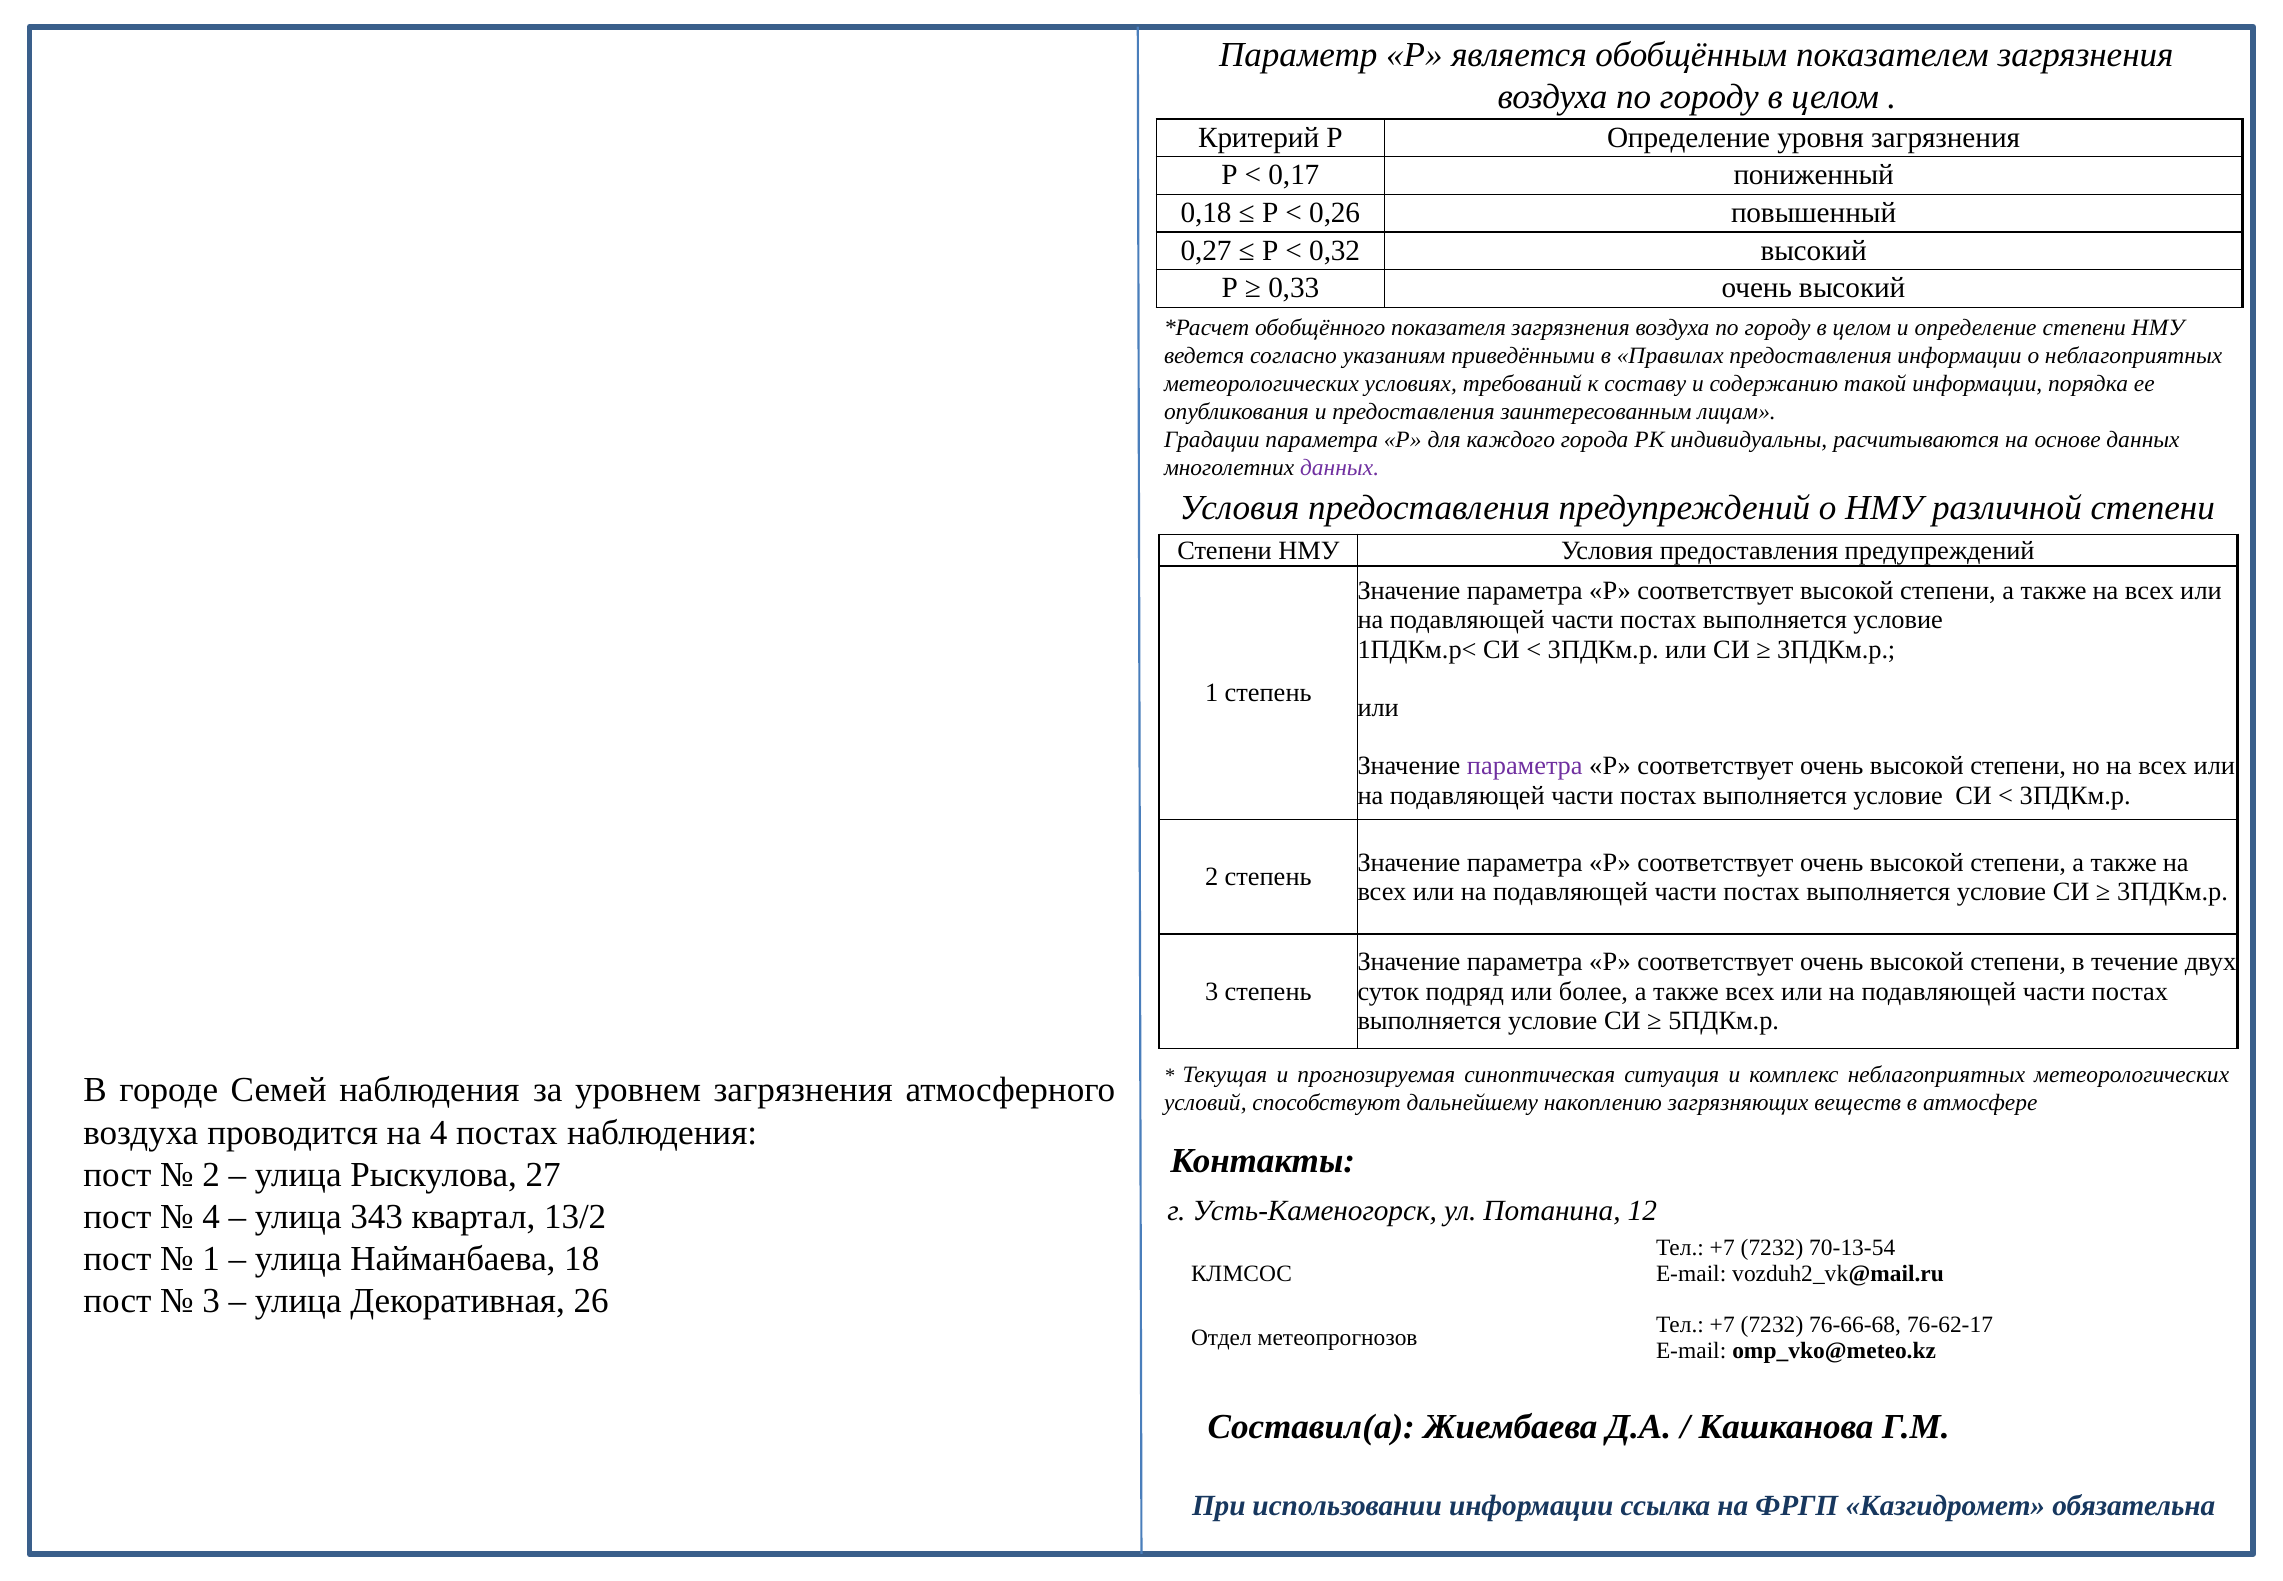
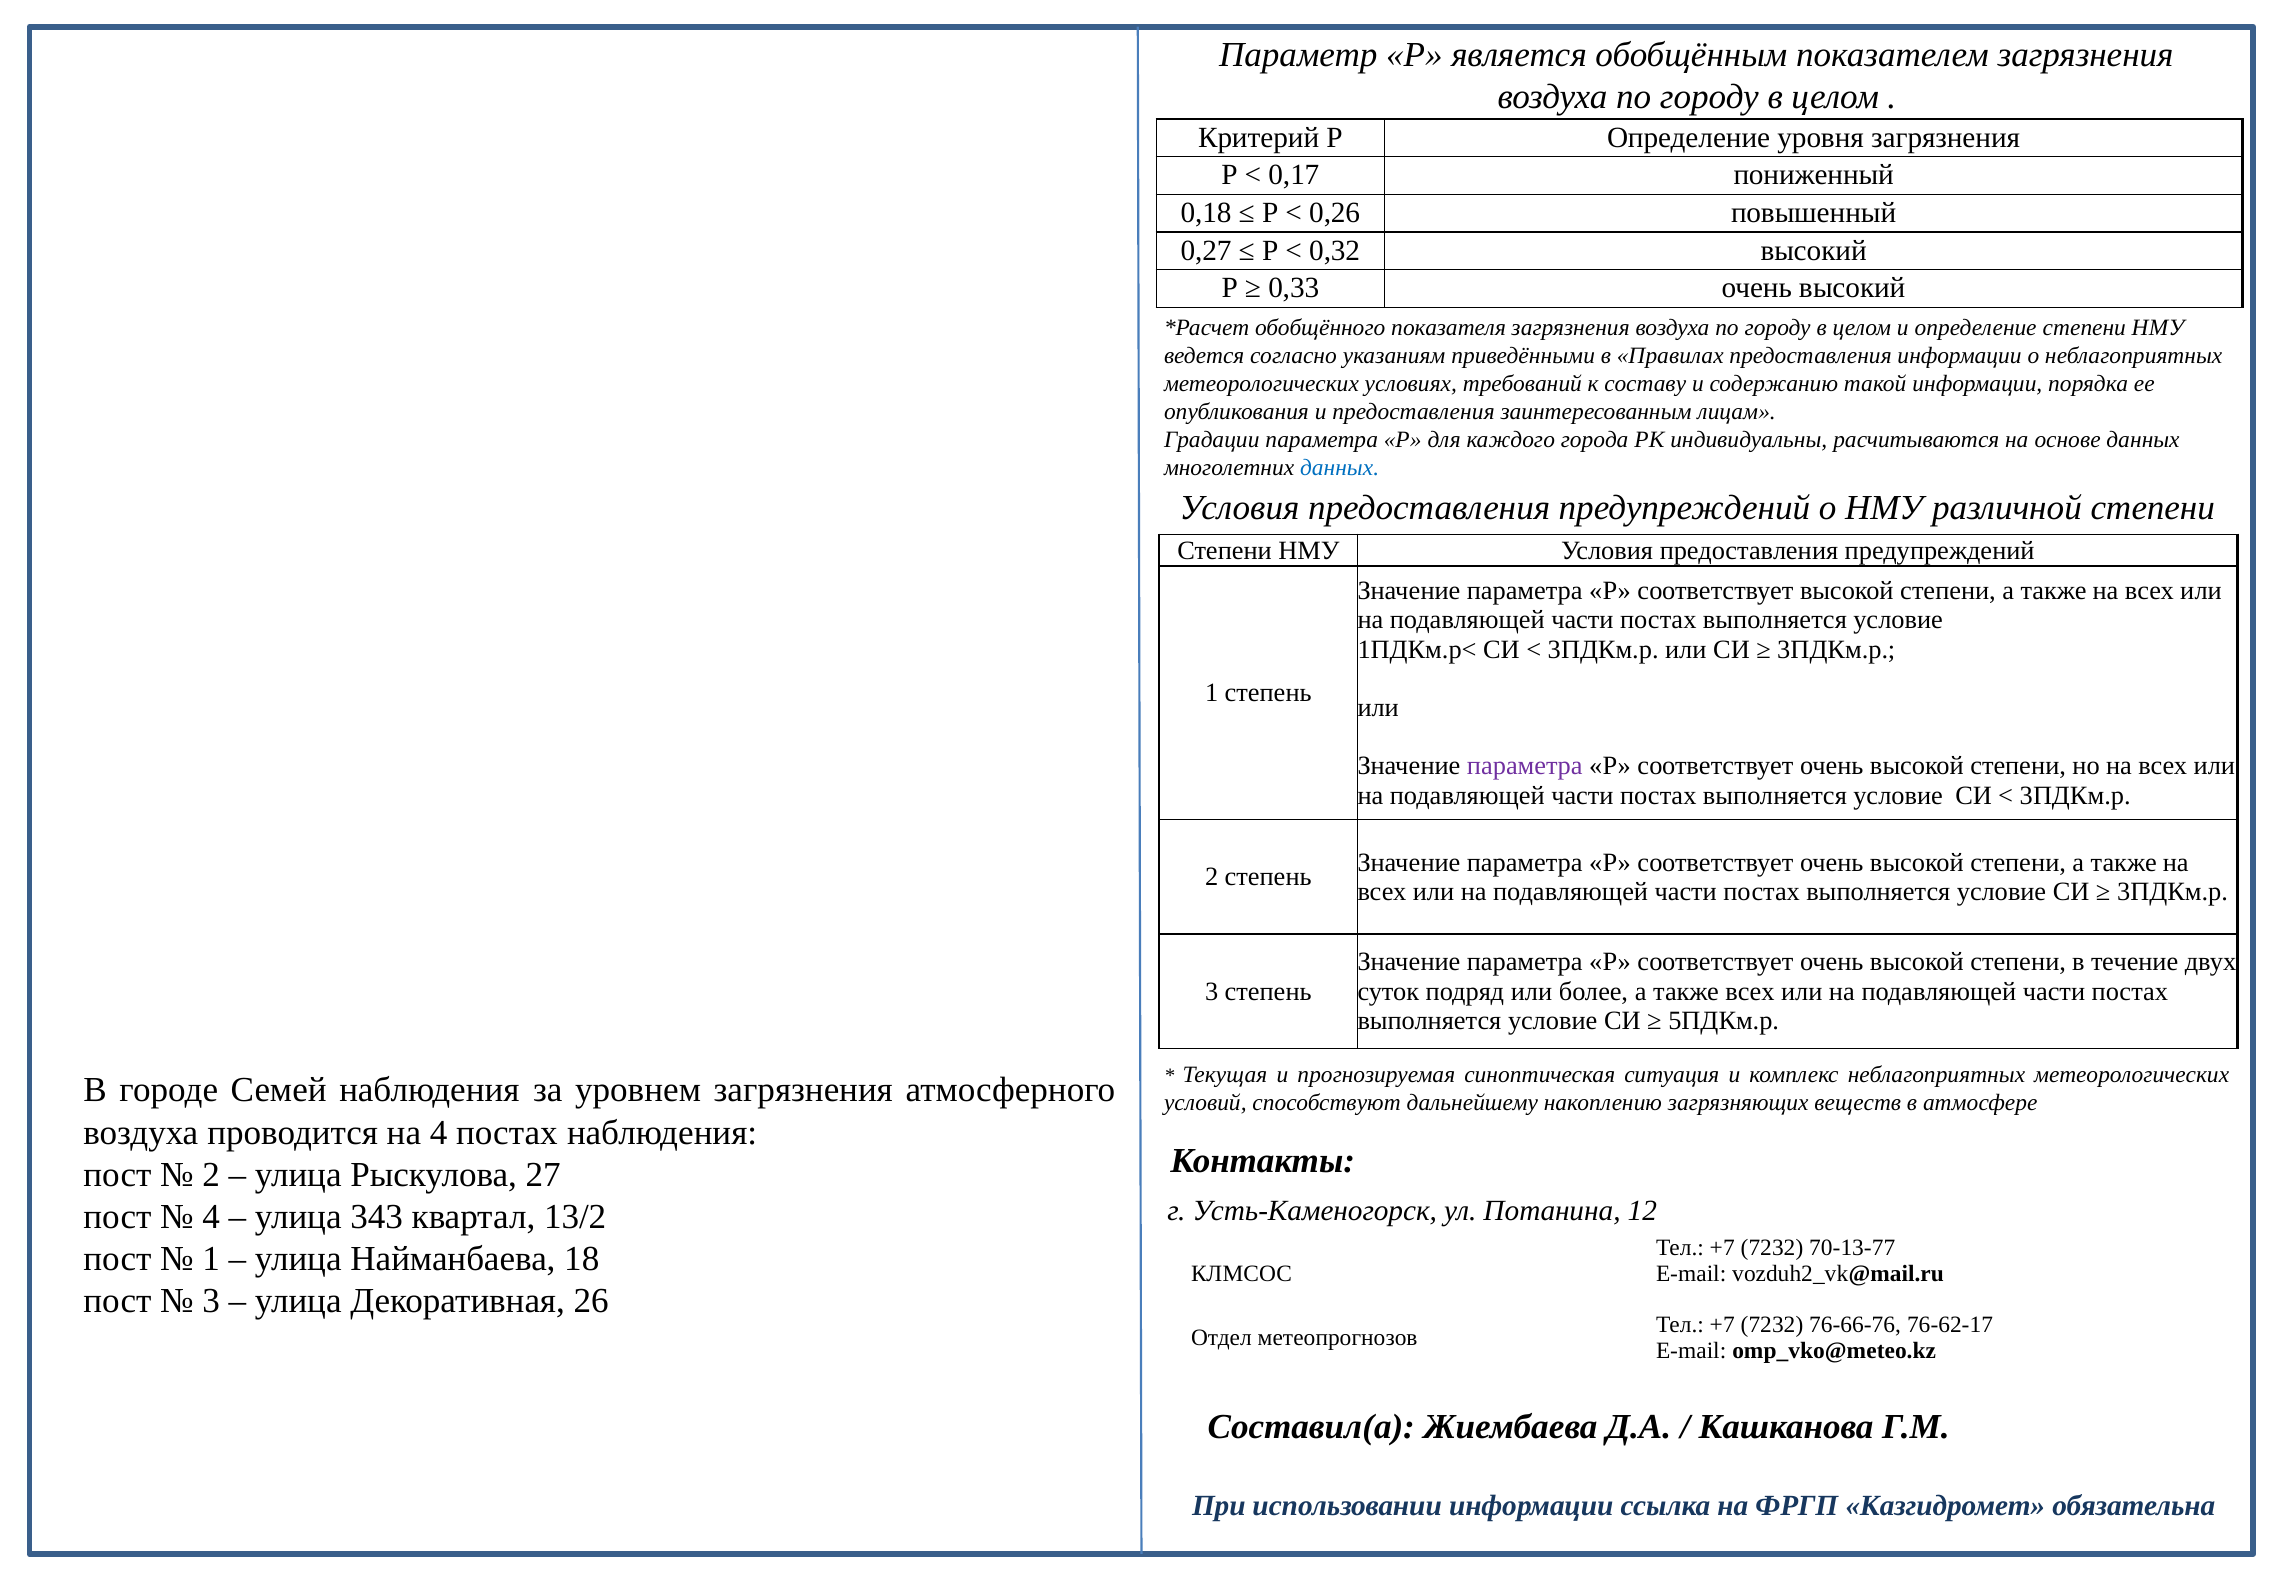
данных at (1340, 468) colour: purple -> blue
70-13-54: 70-13-54 -> 70-13-77
76-66-68: 76-66-68 -> 76-66-76
